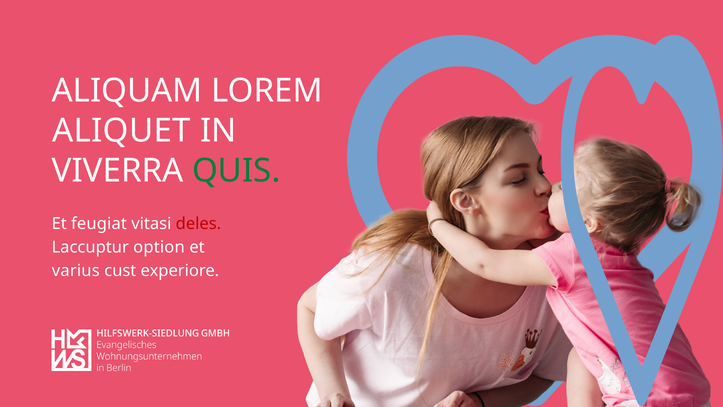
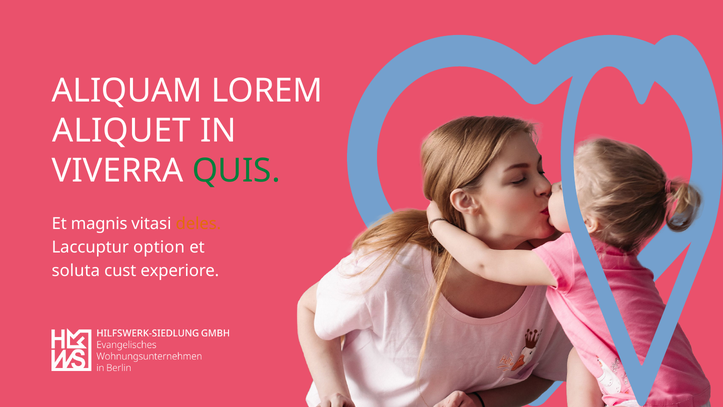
feugiat: feugiat -> magnis
deles colour: red -> orange
varius: varius -> soluta
